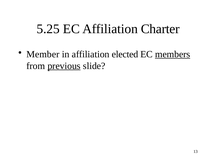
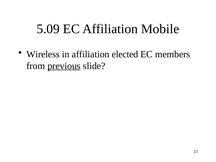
5.25: 5.25 -> 5.09
Charter: Charter -> Mobile
Member: Member -> Wireless
members underline: present -> none
